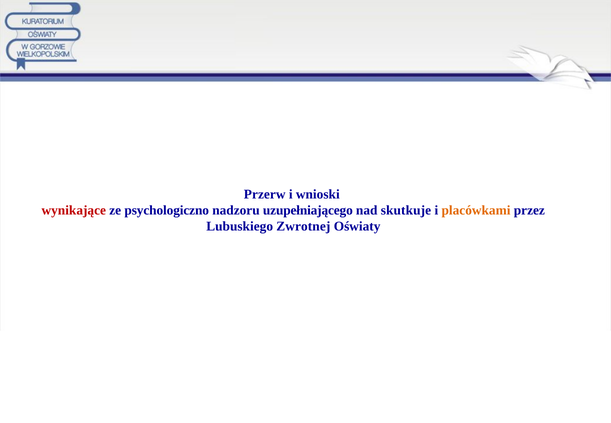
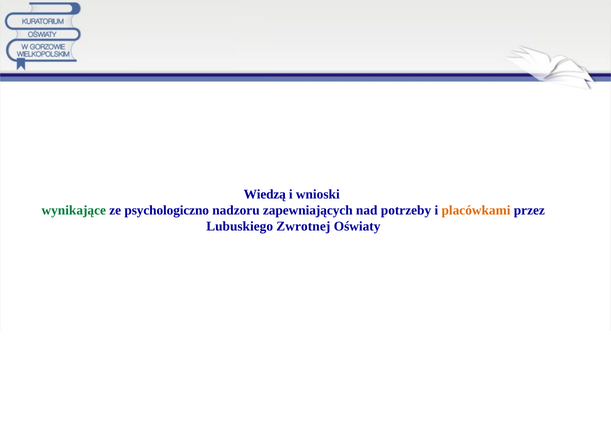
Przerw: Przerw -> Wiedzą
wynikające colour: red -> green
uzupełniającego: uzupełniającego -> zapewniających
skutkuje: skutkuje -> potrzeby
